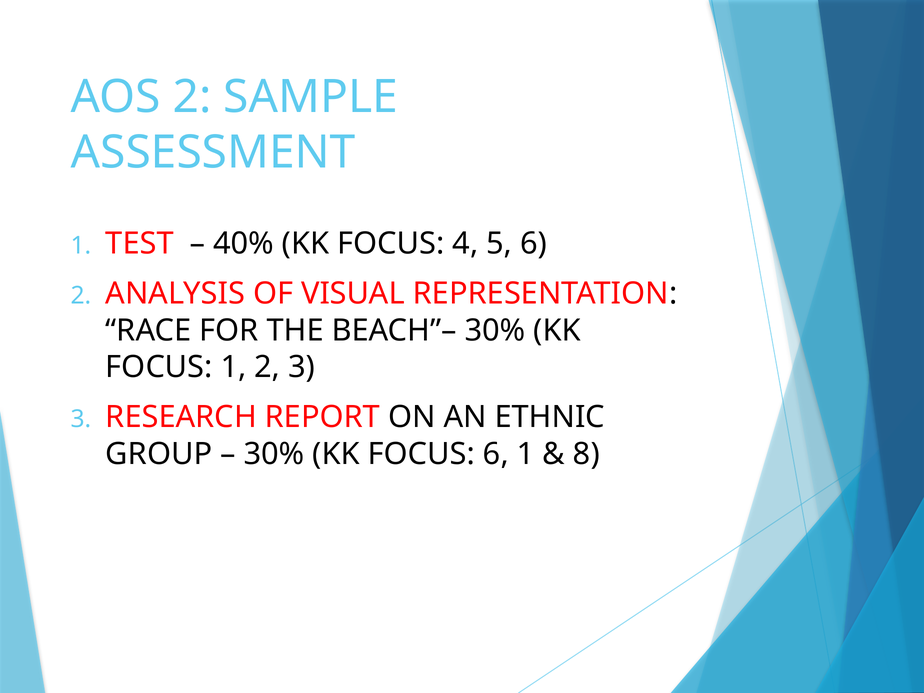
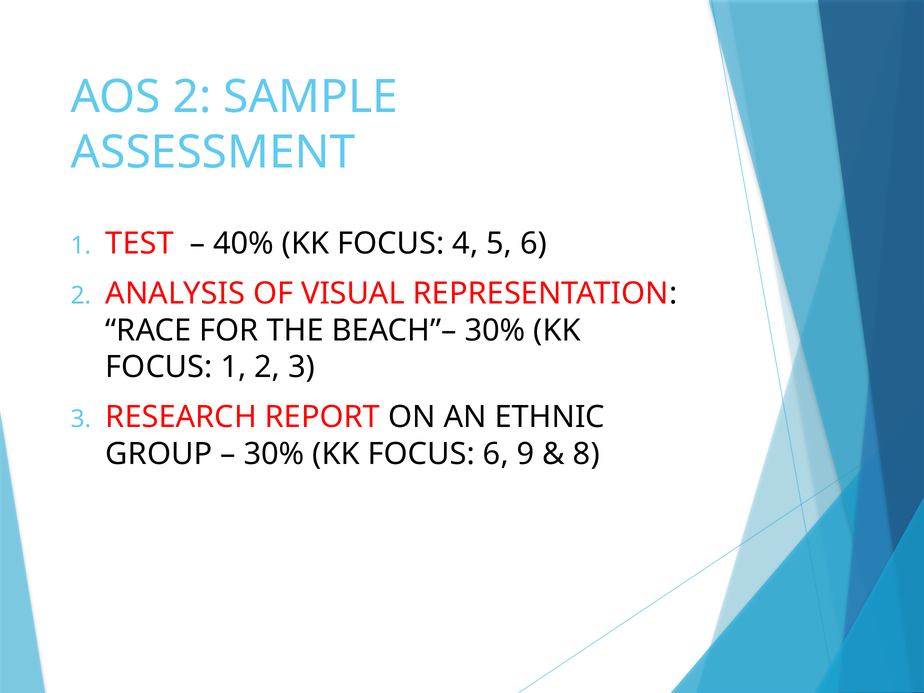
6 1: 1 -> 9
